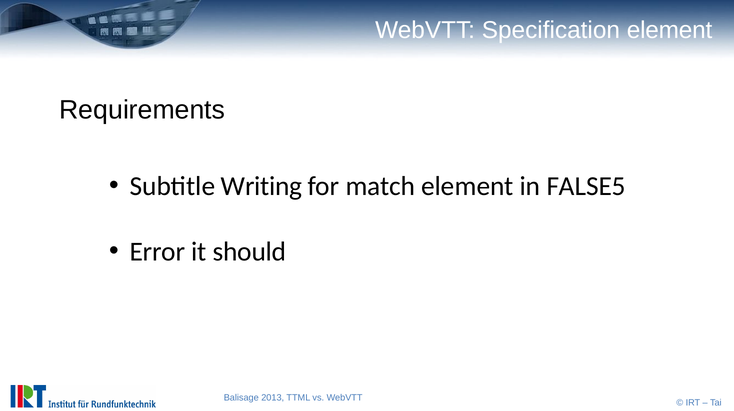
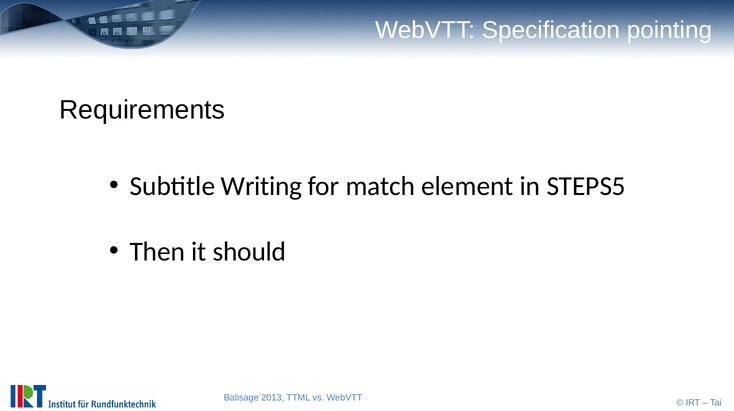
Specification element: element -> pointing
FALSE5: FALSE5 -> STEPS5
Error: Error -> Then
